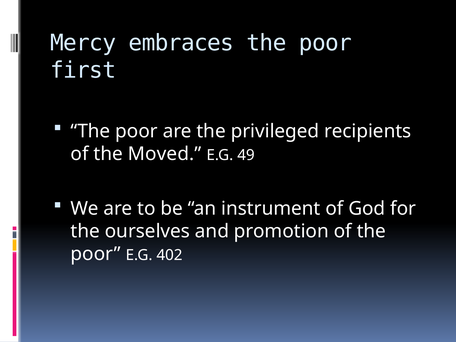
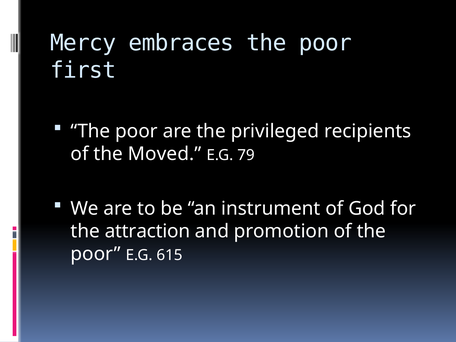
49: 49 -> 79
ourselves: ourselves -> attraction
402: 402 -> 615
